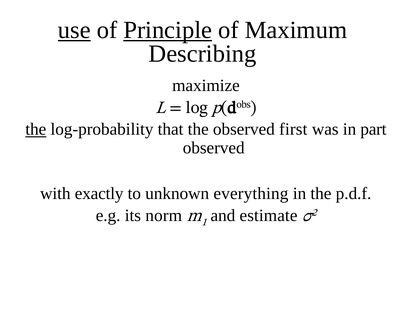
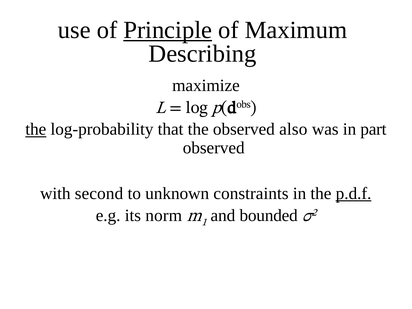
use underline: present -> none
first: first -> also
exactly: exactly -> second
everything: everything -> constraints
p.d.f underline: none -> present
estimate: estimate -> bounded
